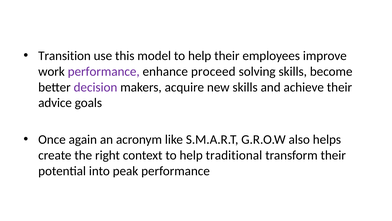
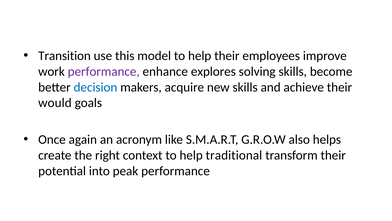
proceed: proceed -> explores
decision colour: purple -> blue
advice: advice -> would
